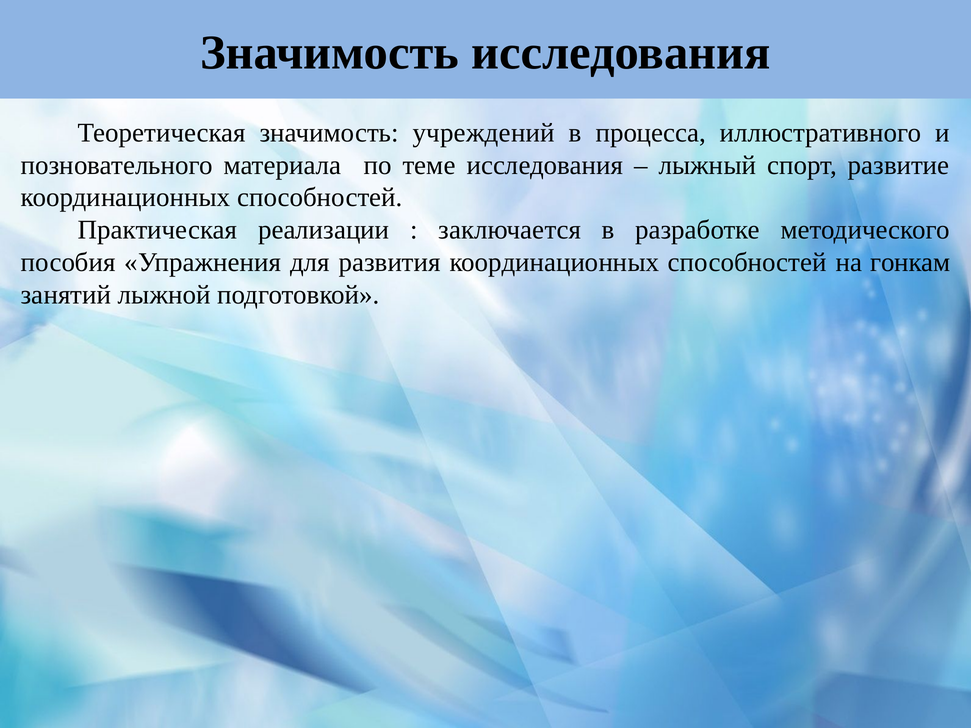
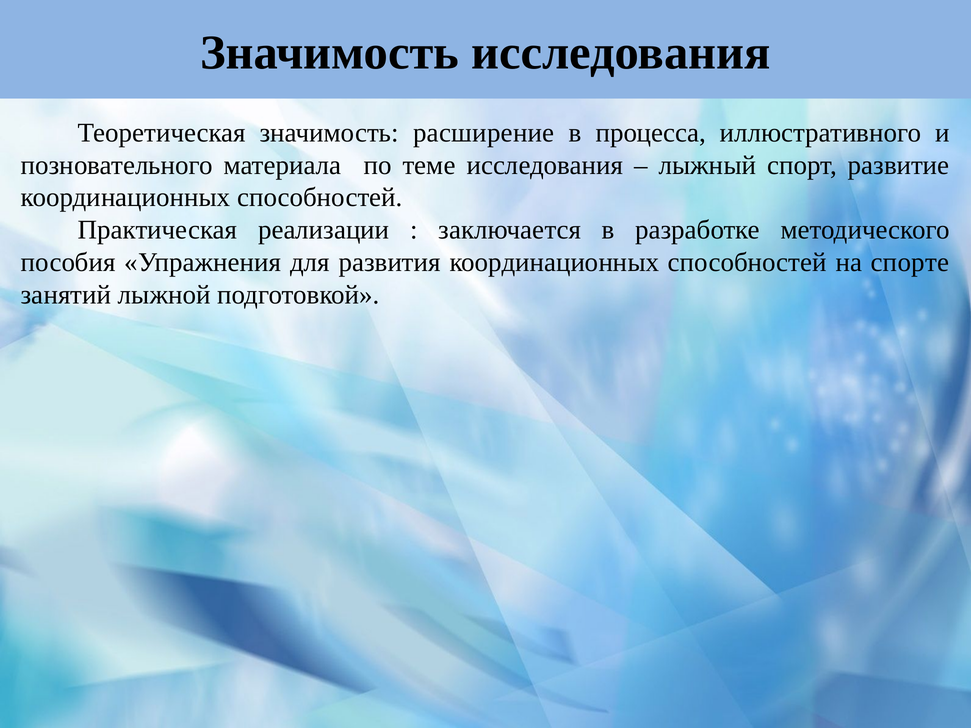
учреждений: учреждений -> расширение
гонкам: гонкам -> спорте
